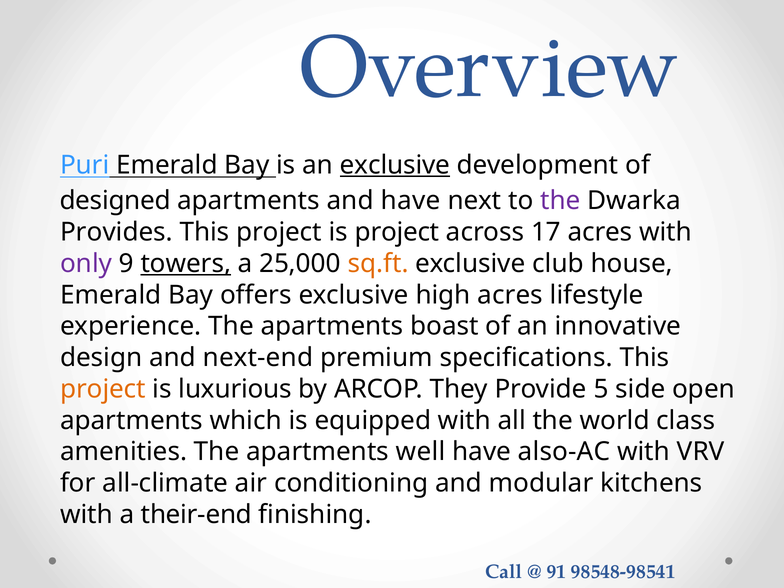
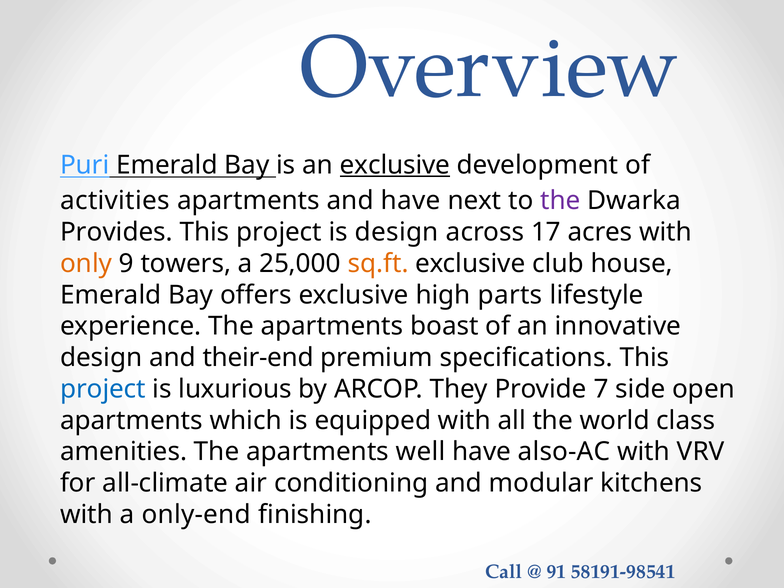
designed: designed -> activities
is project: project -> design
only colour: purple -> orange
towers underline: present -> none
high acres: acres -> parts
next-end: next-end -> their-end
project at (103, 389) colour: orange -> blue
5: 5 -> 7
their-end: their-end -> only-end
98548-98541: 98548-98541 -> 58191-98541
